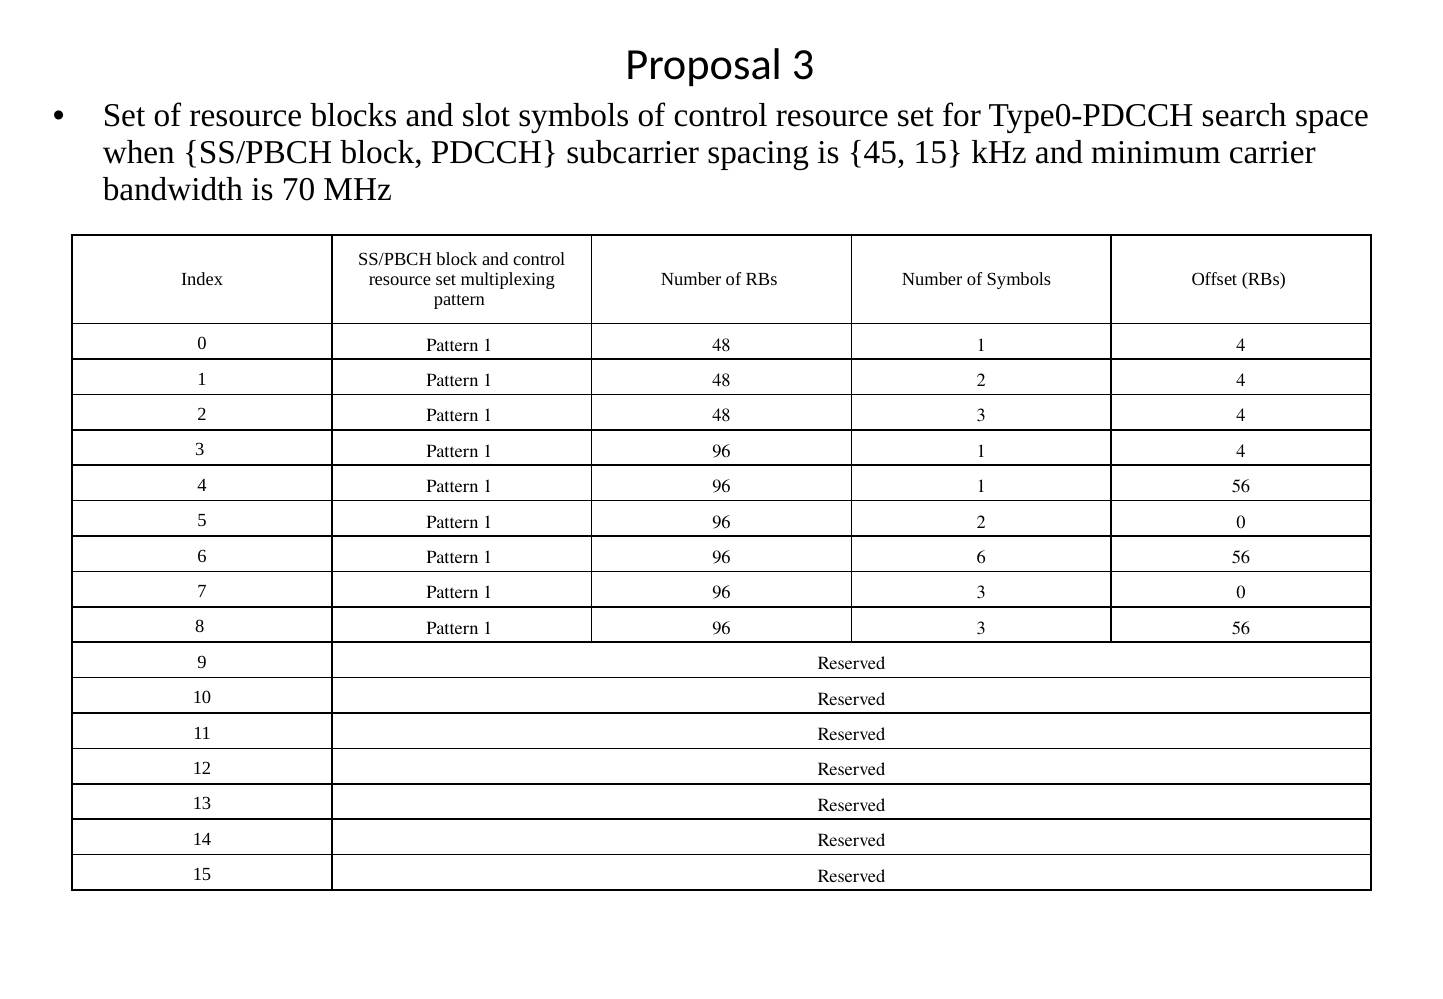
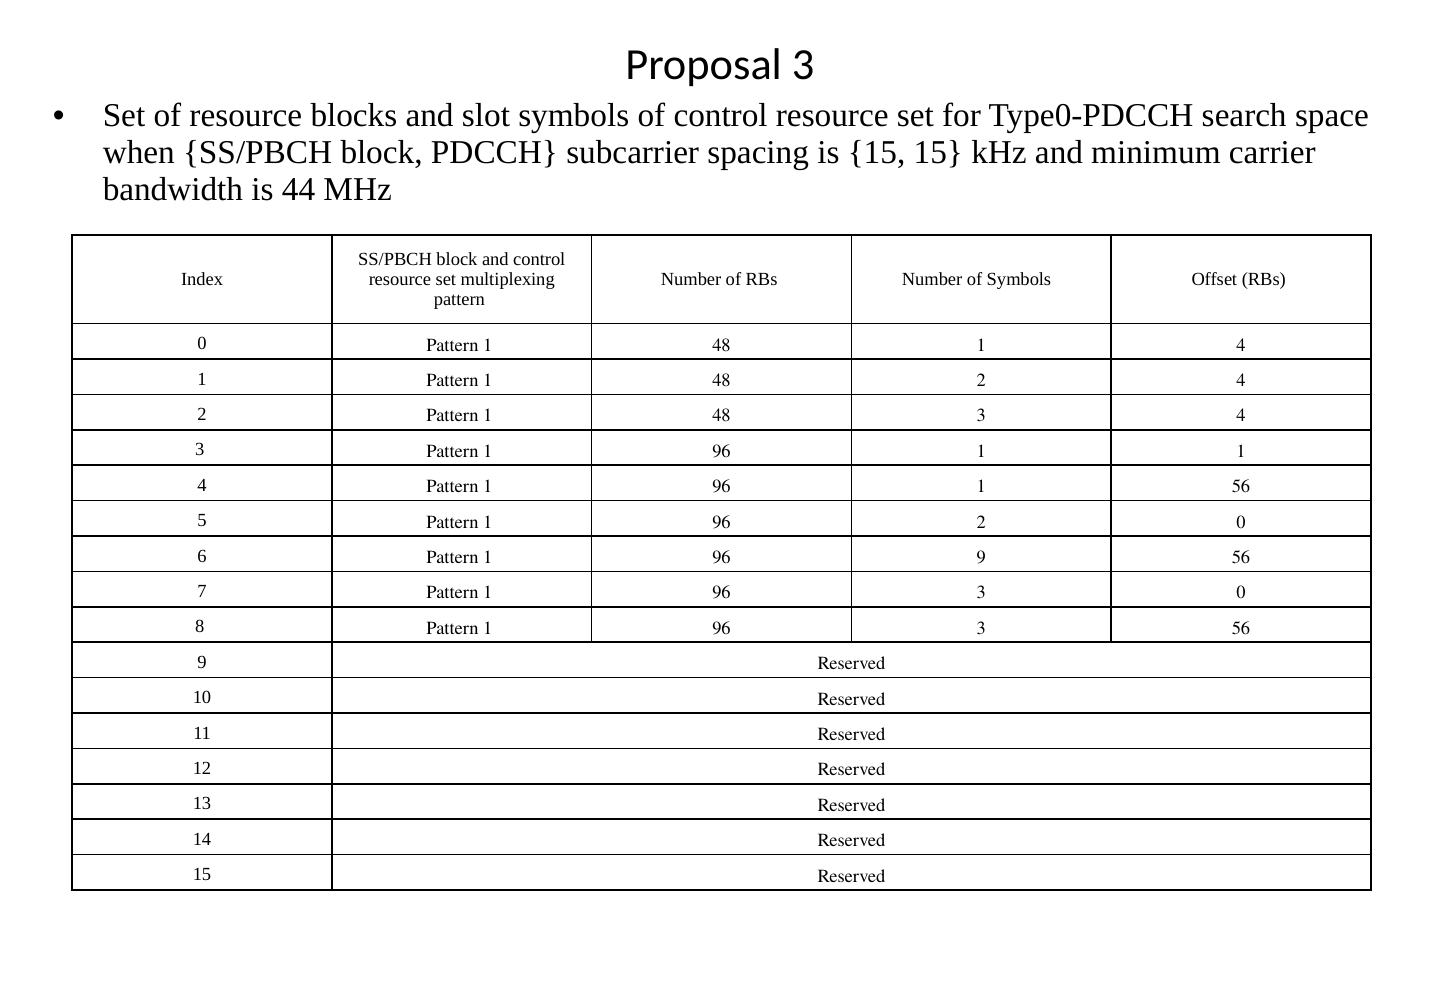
is 45: 45 -> 15
70: 70 -> 44
96 1 4: 4 -> 1
96 6: 6 -> 9
